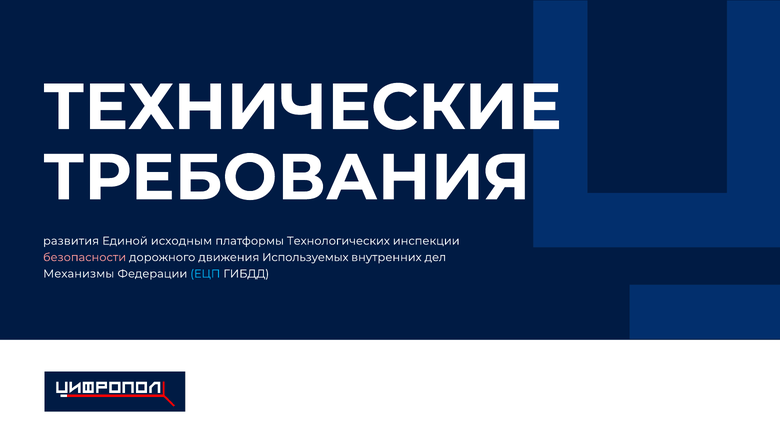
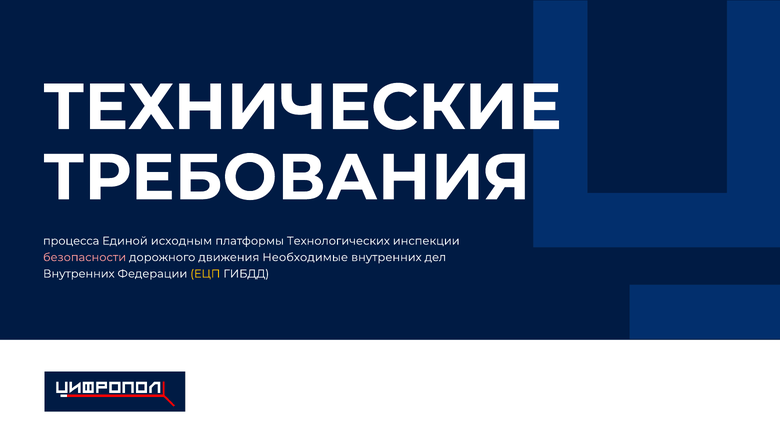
развития: развития -> процесса
Используемых: Используемых -> Необходимые
Механизмы at (79, 274): Механизмы -> Внутренних
ЕЦП colour: light blue -> yellow
